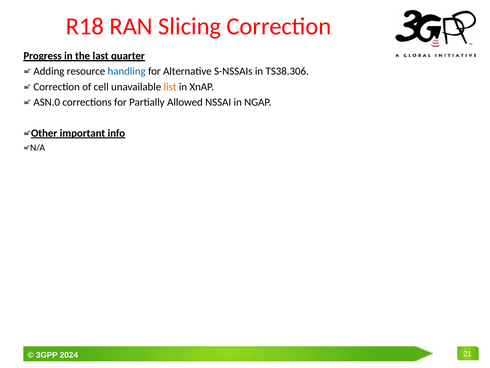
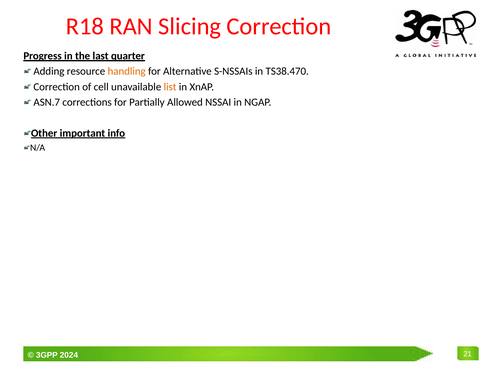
handling colour: blue -> orange
TS38.306: TS38.306 -> TS38.470
ASN.0: ASN.0 -> ASN.7
